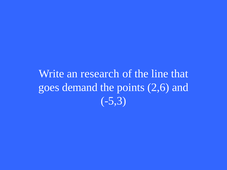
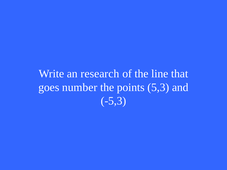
demand: demand -> number
2,6: 2,6 -> 5,3
